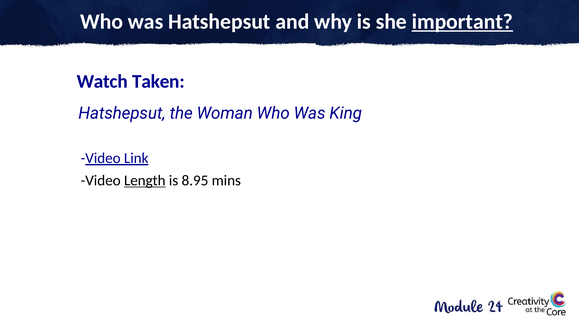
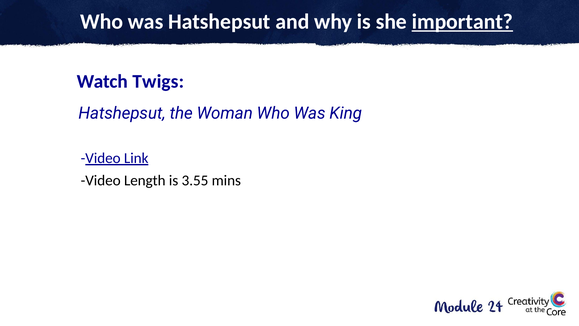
Taken: Taken -> Twigs
Length underline: present -> none
8.95: 8.95 -> 3.55
